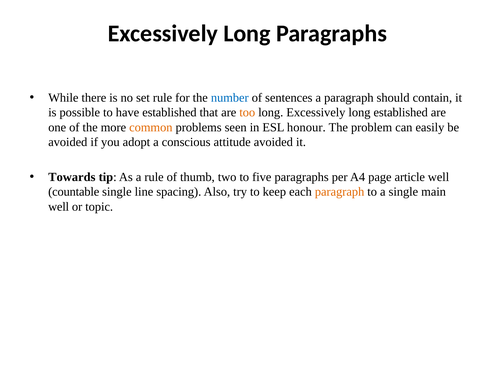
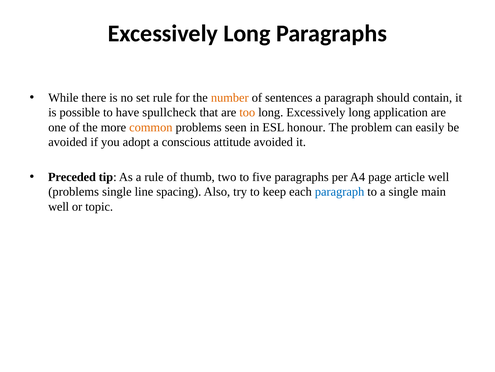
number colour: blue -> orange
have established: established -> spullcheck
long established: established -> application
Towards: Towards -> Preceded
countable at (74, 191): countable -> problems
paragraph at (340, 191) colour: orange -> blue
